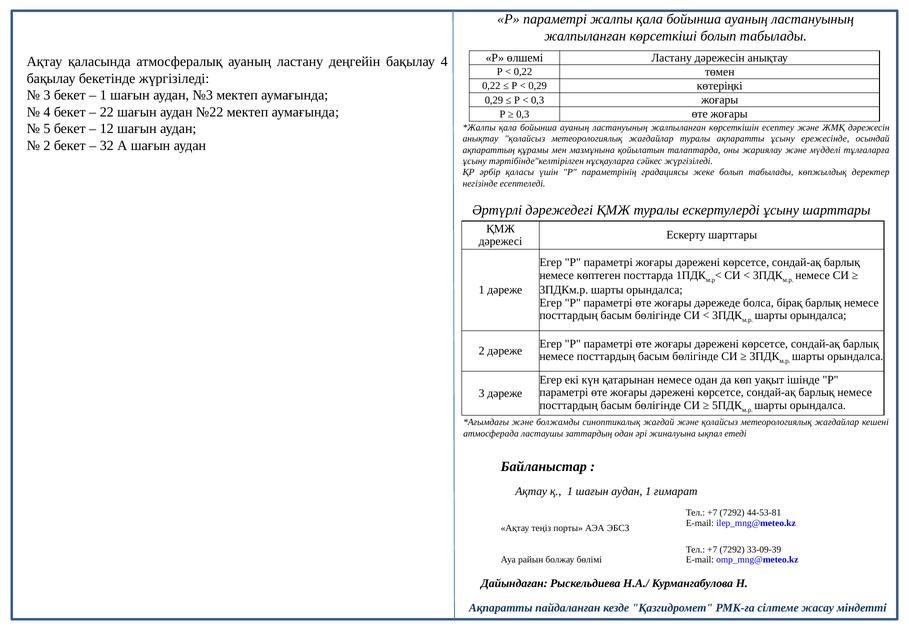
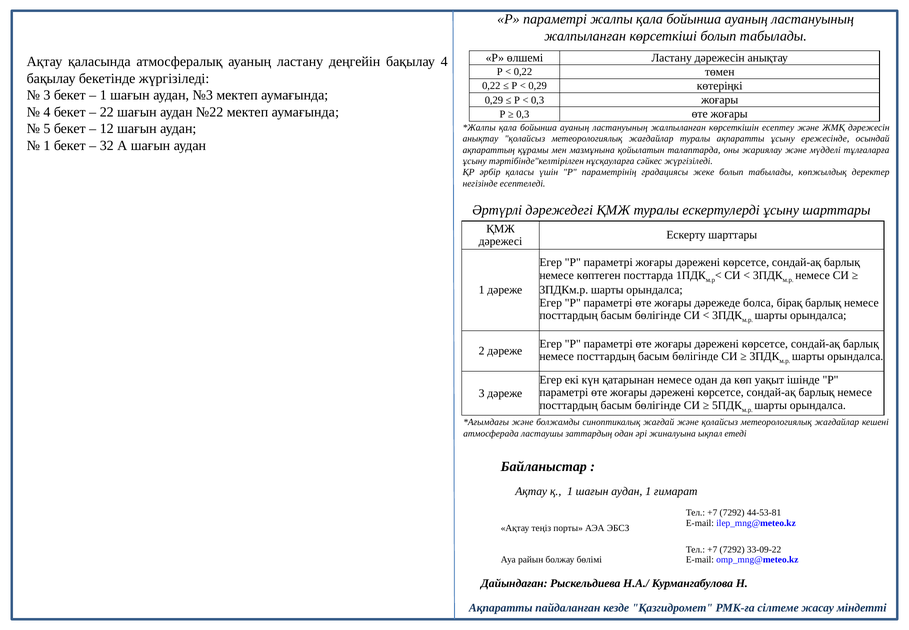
2 at (47, 145): 2 -> 1
33-09-39: 33-09-39 -> 33-09-22
